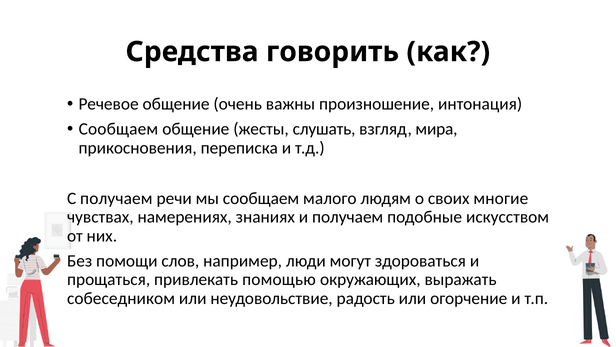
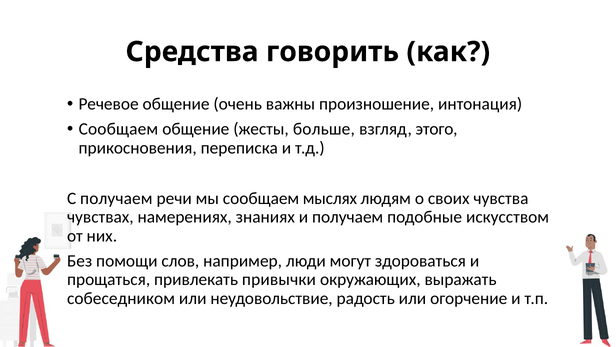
слушать: слушать -> больше
мира: мира -> этого
малого: малого -> мыслях
многие: многие -> чувства
помощью: помощью -> привычки
